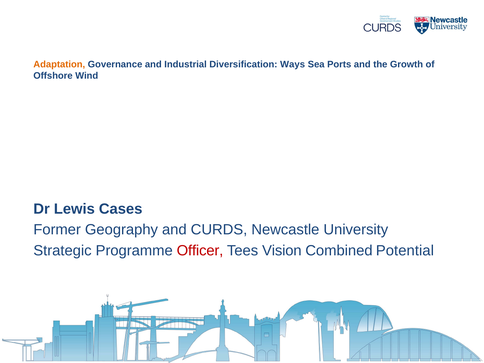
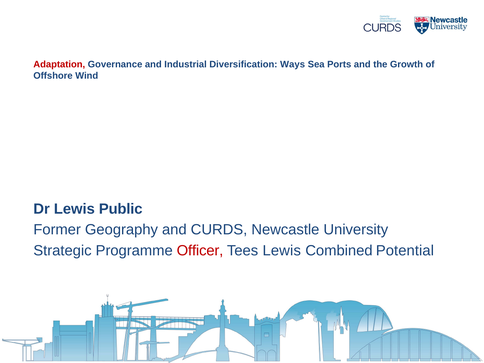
Adaptation colour: orange -> red
Cases: Cases -> Public
Tees Vision: Vision -> Lewis
